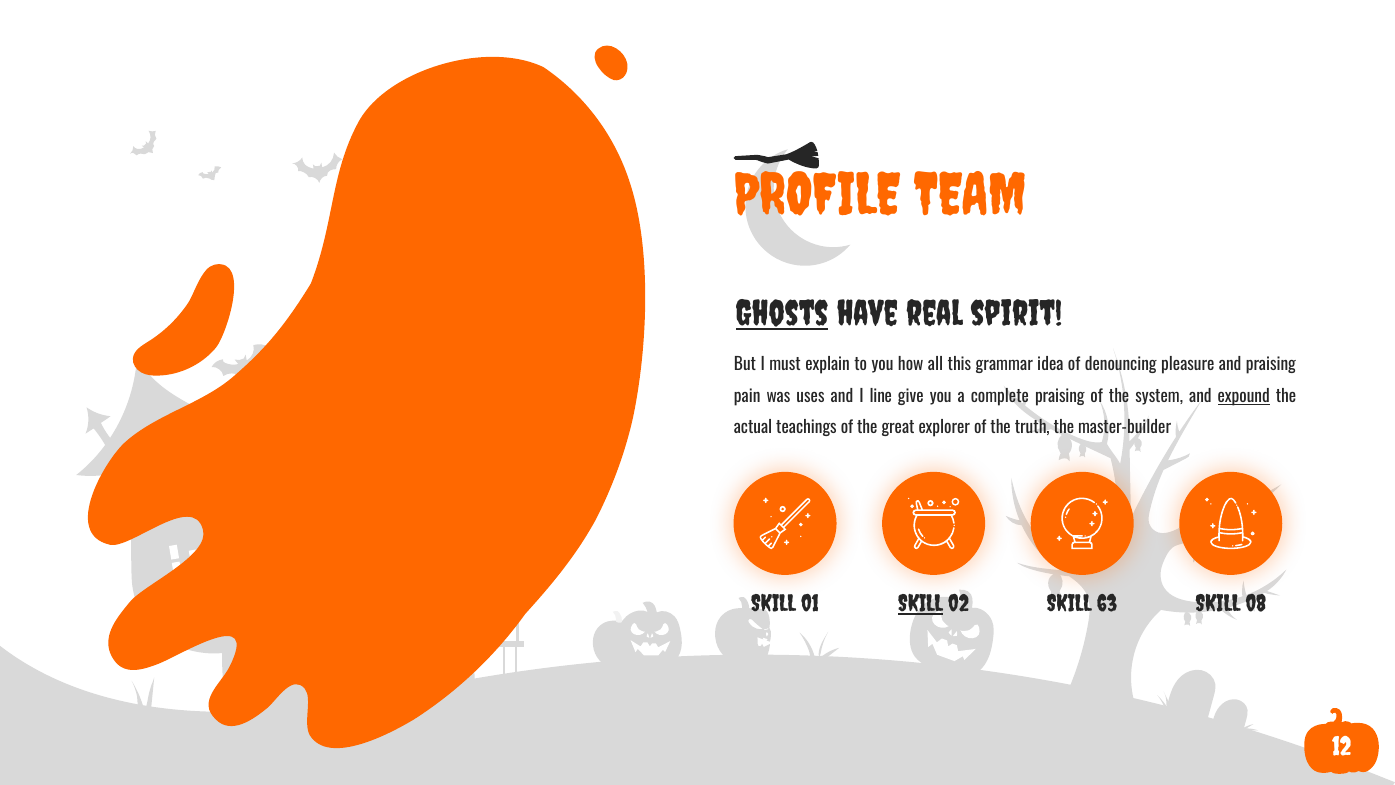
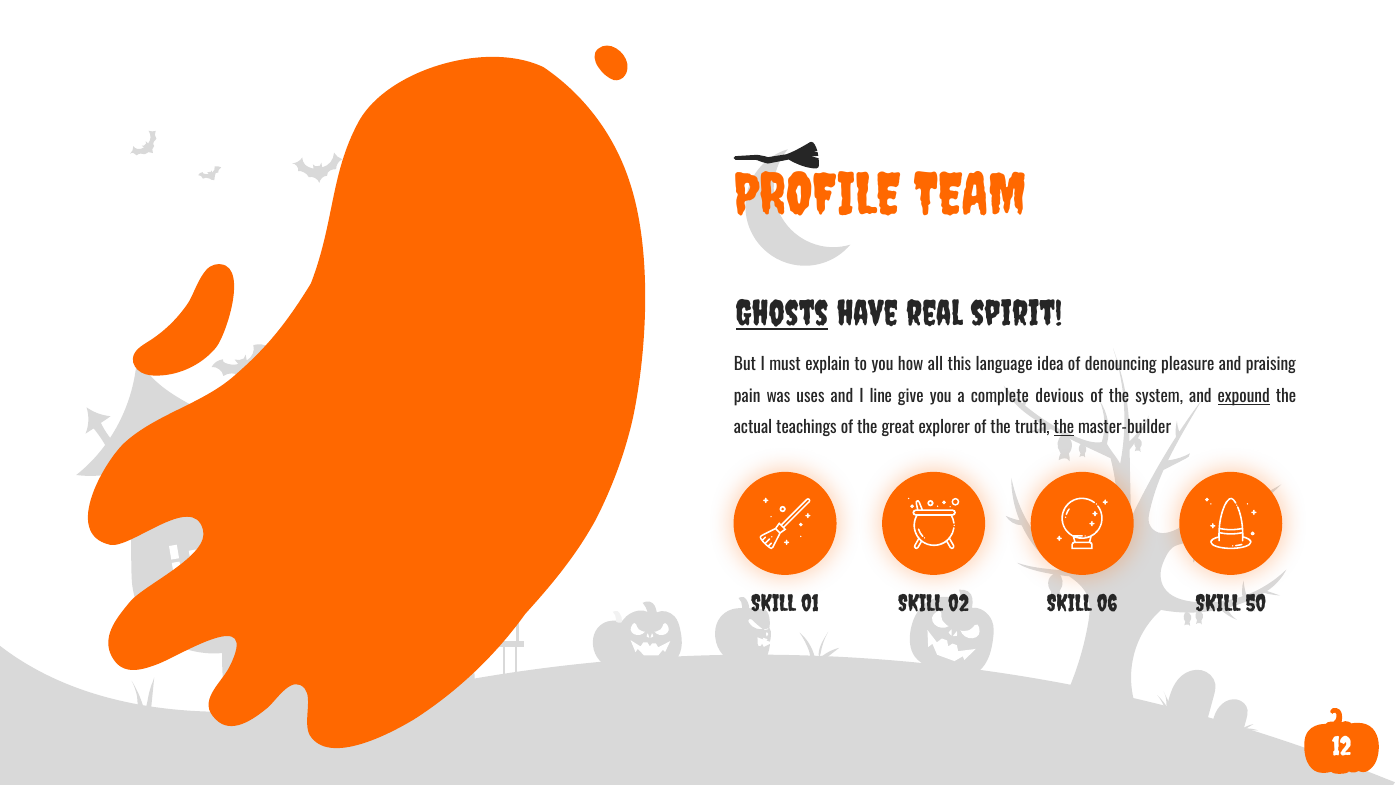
grammar: grammar -> language
complete praising: praising -> devious
the at (1064, 428) underline: none -> present
SKILL at (921, 604) underline: present -> none
63: 63 -> 06
08: 08 -> 50
